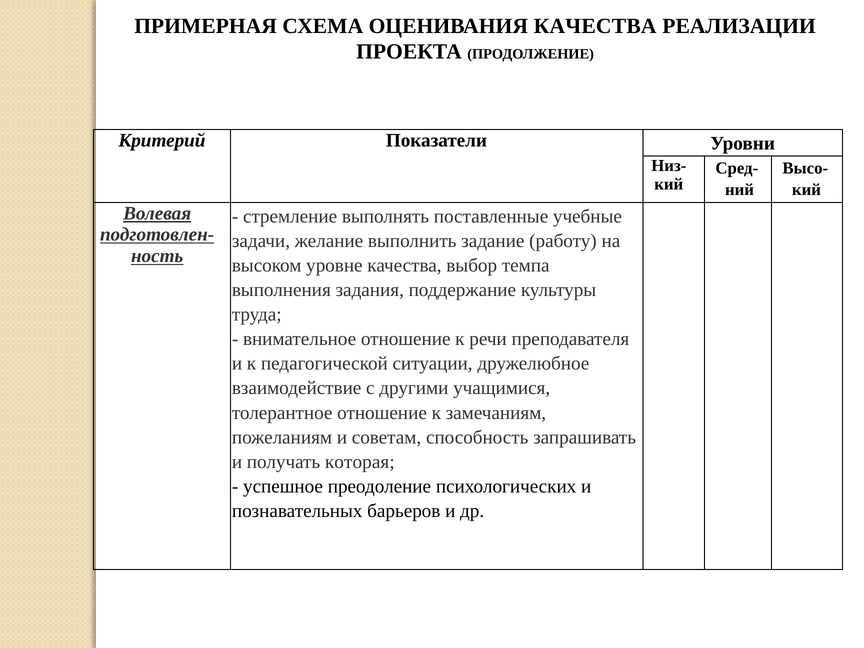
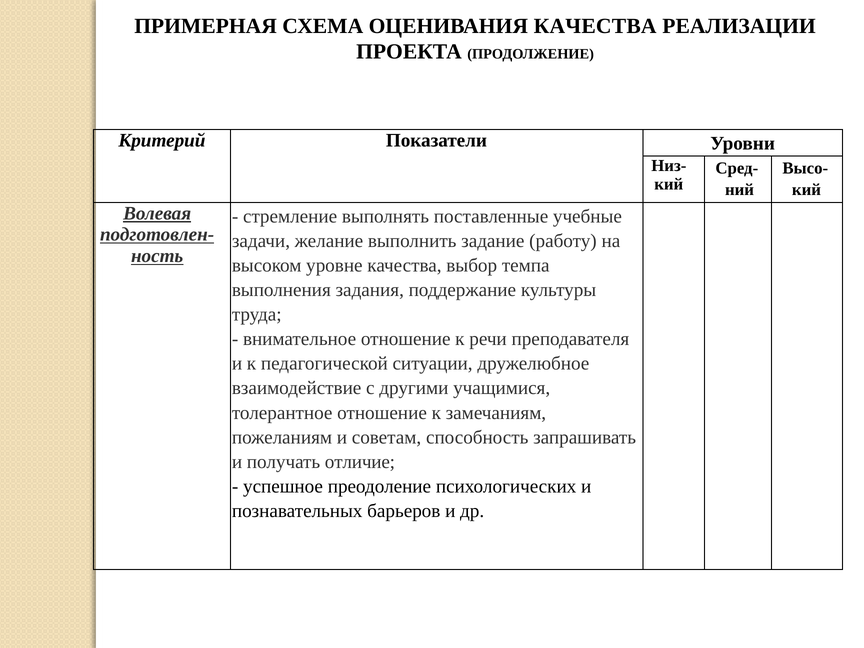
которая: которая -> отличие
